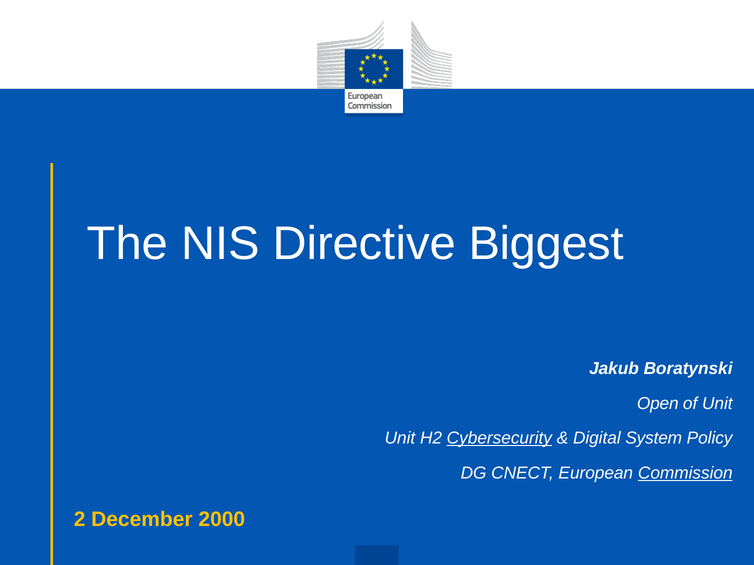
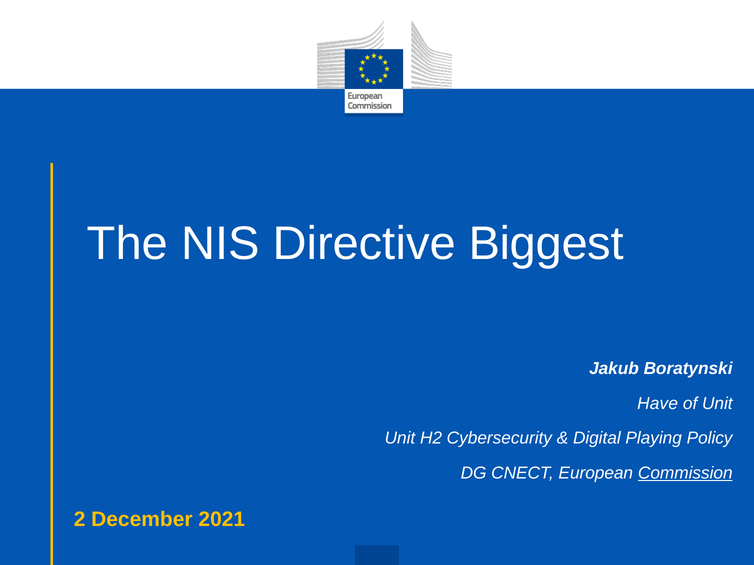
Open: Open -> Have
Cybersecurity underline: present -> none
System: System -> Playing
2000: 2000 -> 2021
